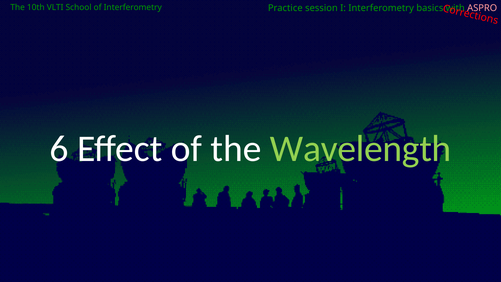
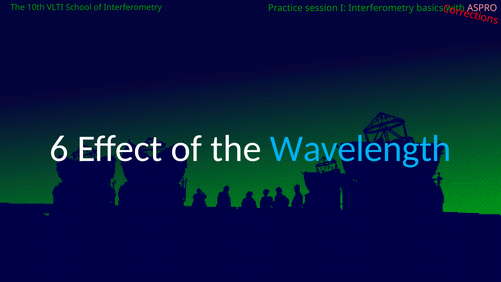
Wavelength colour: light green -> light blue
